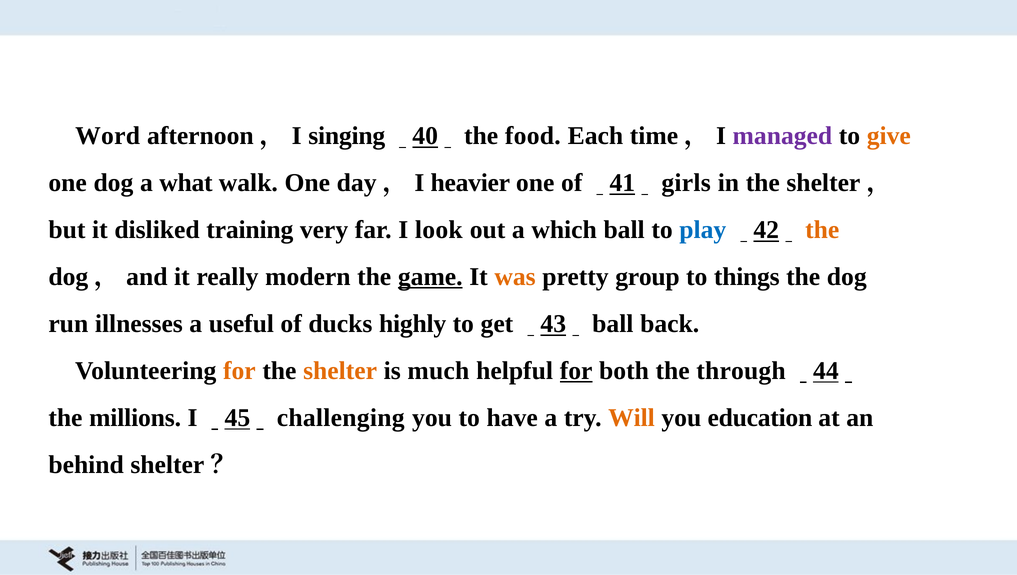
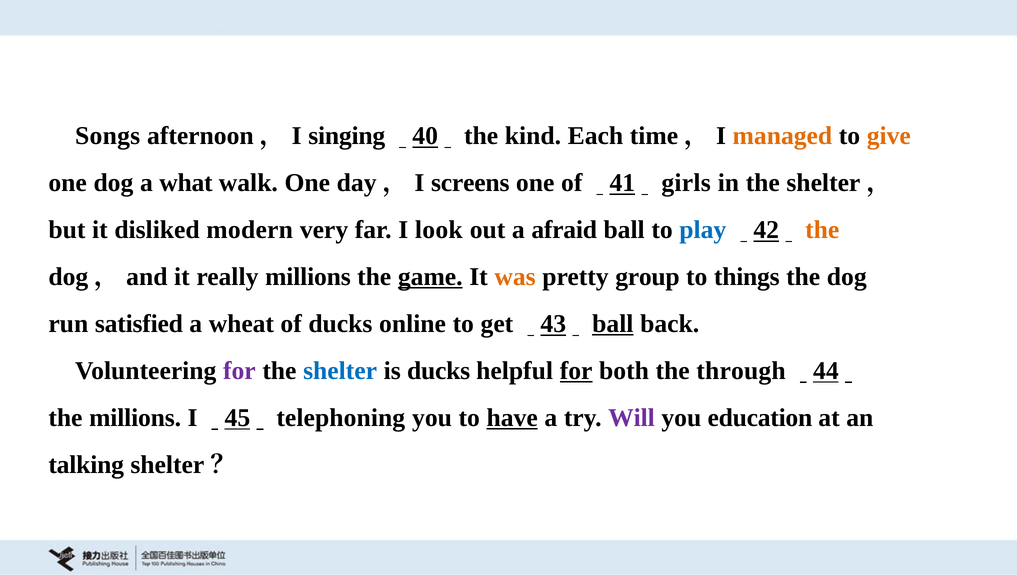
Word: Word -> Songs
food: food -> kind
managed colour: purple -> orange
heavier: heavier -> screens
training: training -> modern
which: which -> afraid
really modern: modern -> millions
illnesses: illnesses -> satisfied
useful: useful -> wheat
highly: highly -> online
ball at (613, 324) underline: none -> present
for at (239, 371) colour: orange -> purple
shelter colour: orange -> blue
is much: much -> ducks
challenging: challenging -> telephoning
have underline: none -> present
Will colour: orange -> purple
behind: behind -> talking
